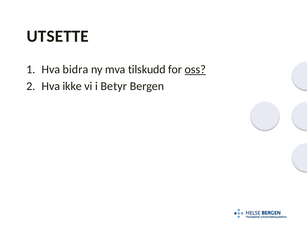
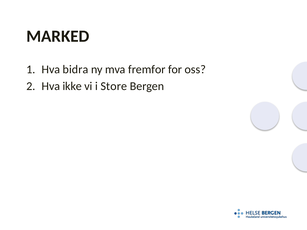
UTSETTE: UTSETTE -> MARKED
tilskudd: tilskudd -> fremfor
oss underline: present -> none
Betyr: Betyr -> Store
